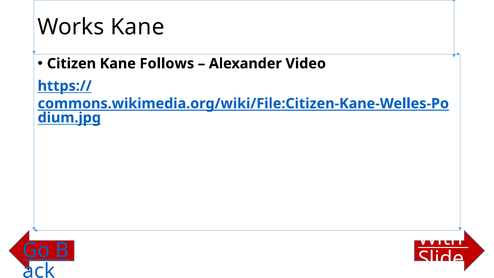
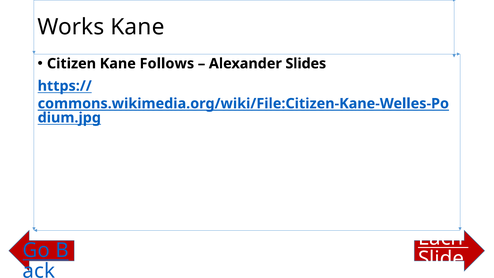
Video: Video -> Slides
With: With -> Each
